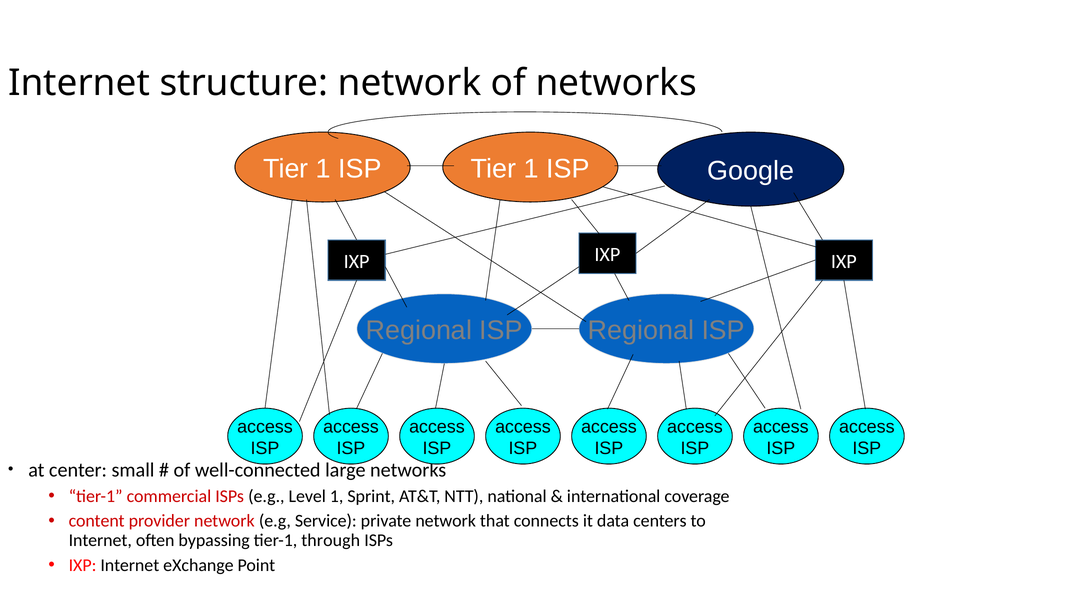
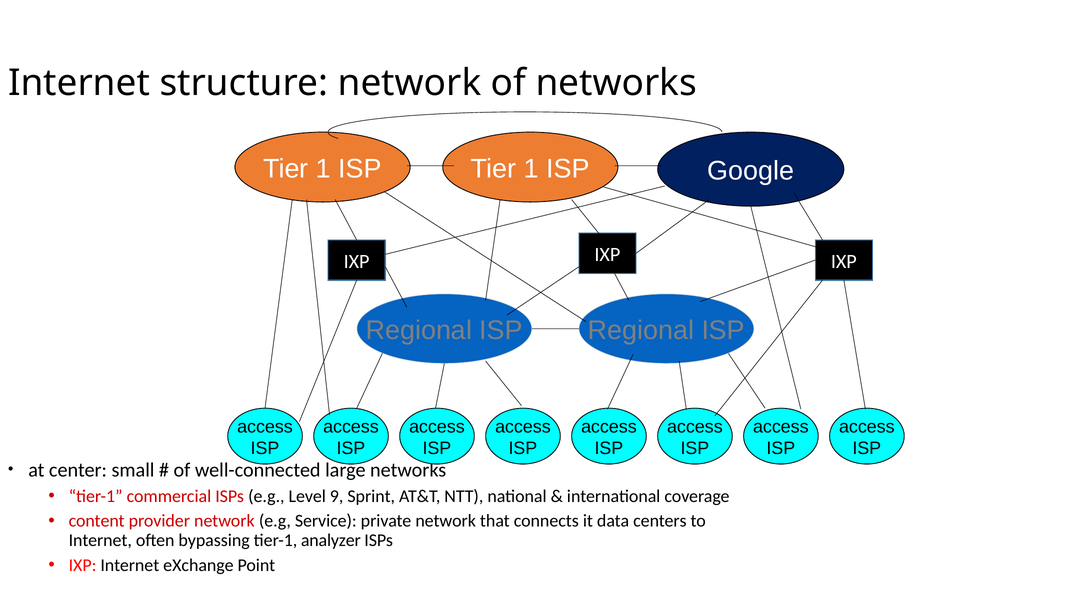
Level 1: 1 -> 9
through: through -> analyzer
